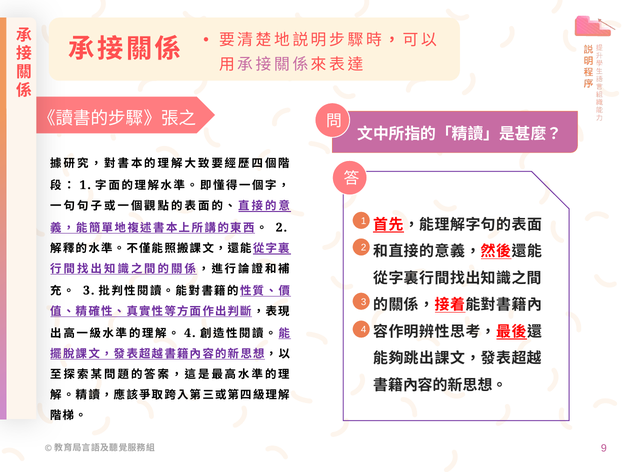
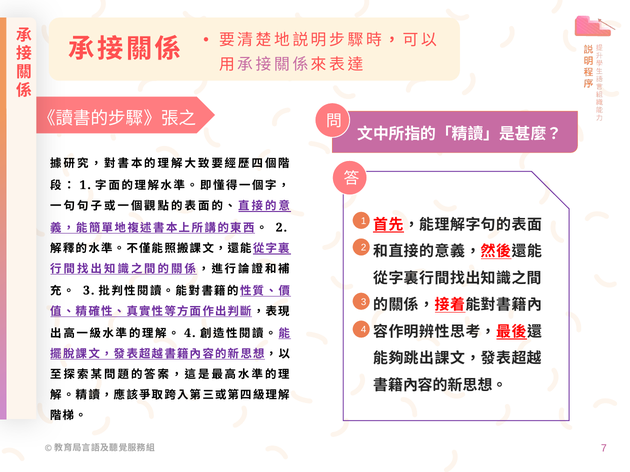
9: 9 -> 7
